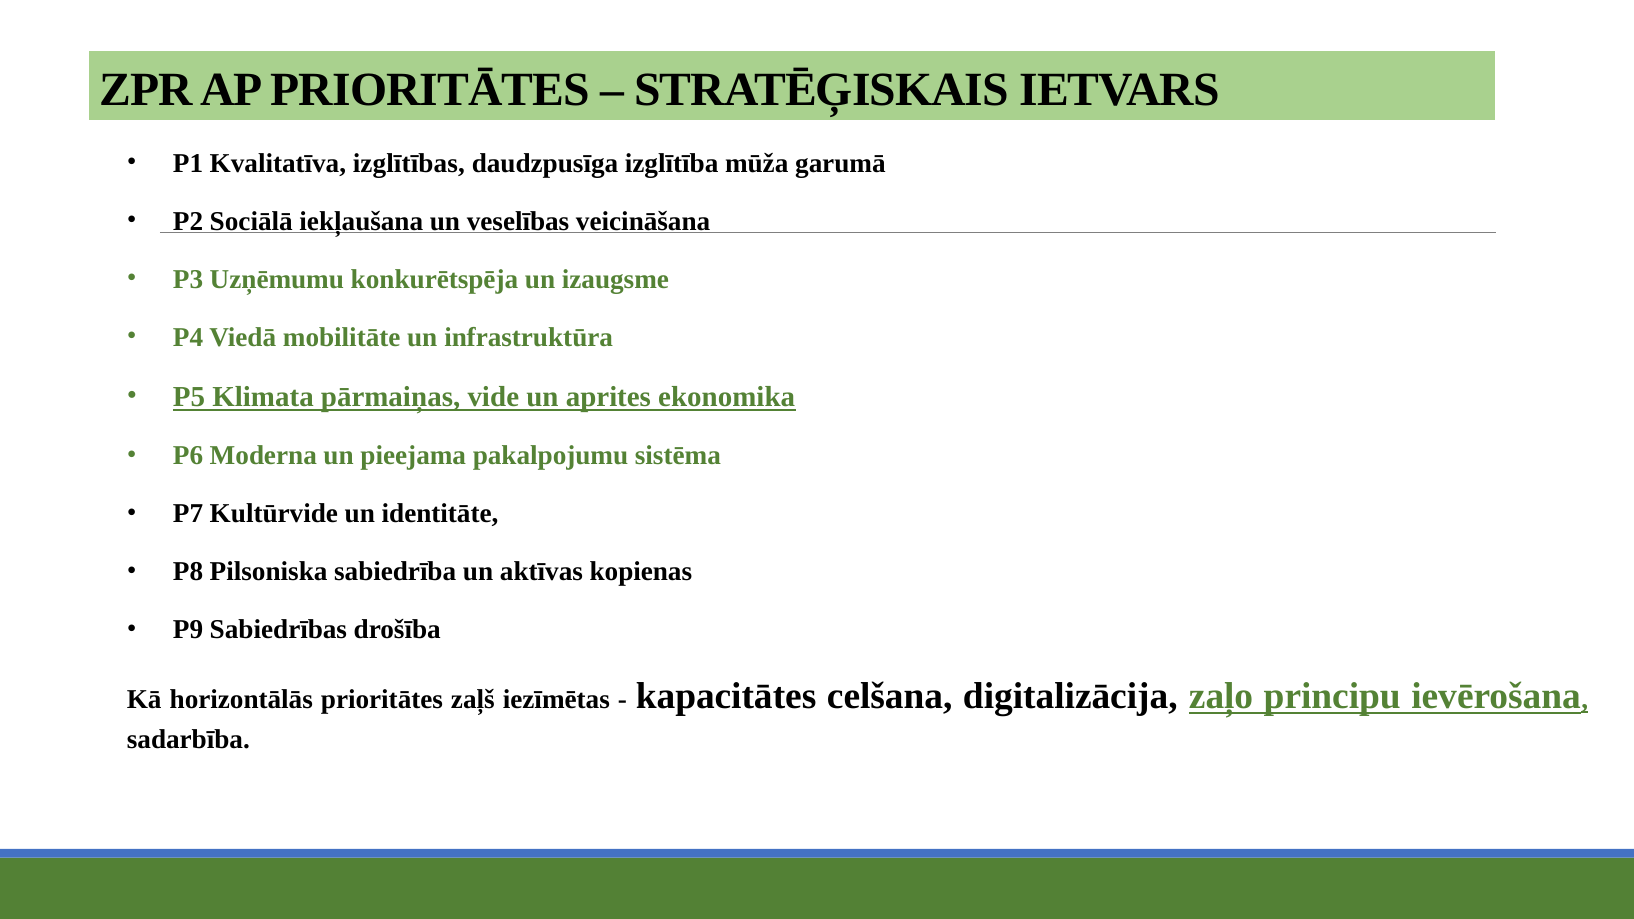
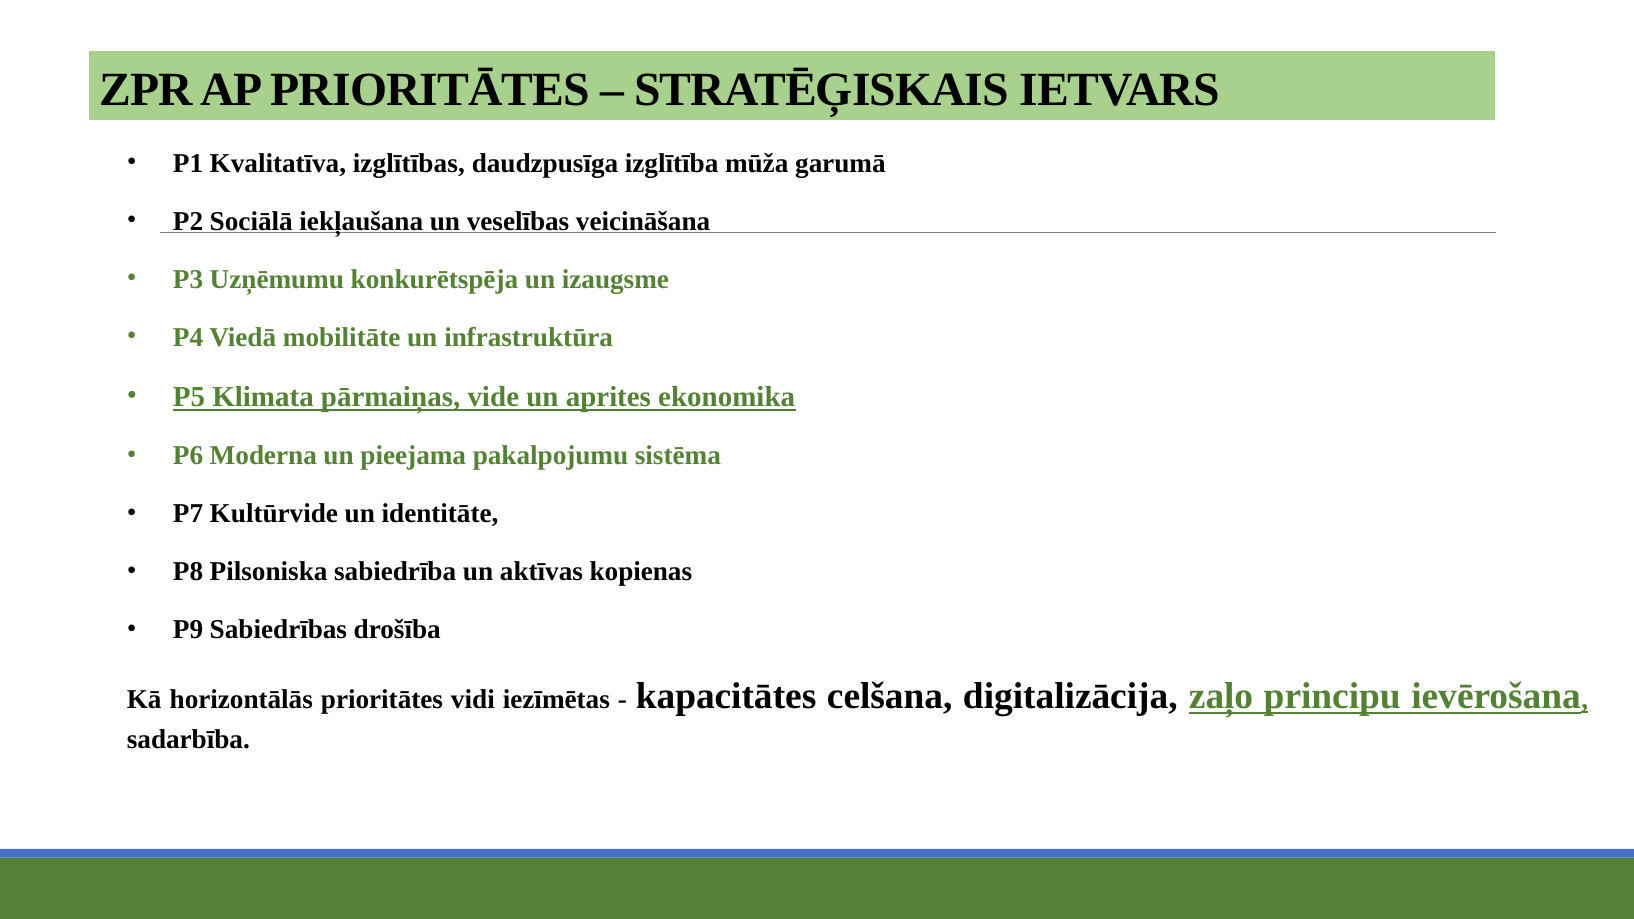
zaļš: zaļš -> vidi
